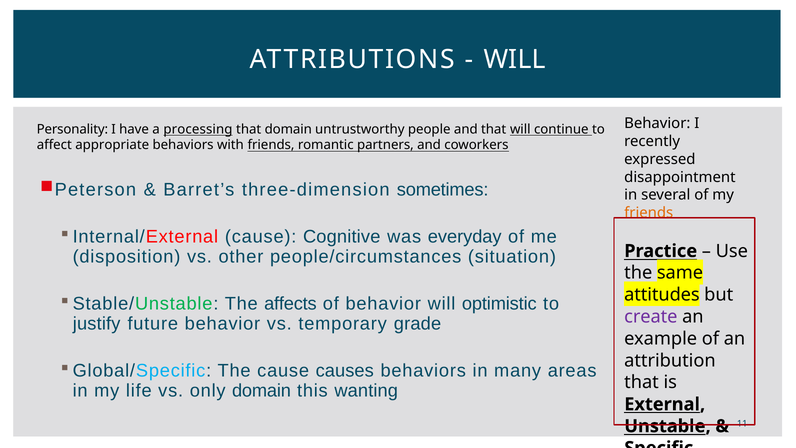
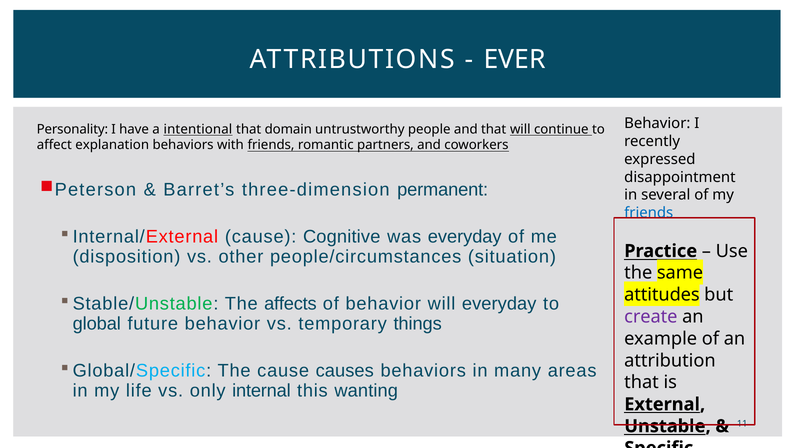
WILL at (515, 59): WILL -> EVER
processing: processing -> intentional
appropriate: appropriate -> explanation
sometimes: sometimes -> permanent
friends at (649, 213) colour: orange -> blue
will optimistic: optimistic -> everyday
justify: justify -> global
grade: grade -> things
only domain: domain -> internal
